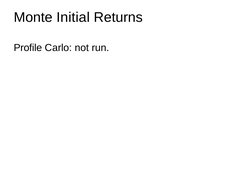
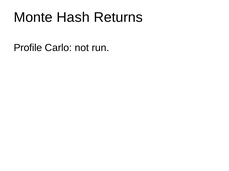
Initial: Initial -> Hash
